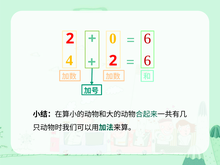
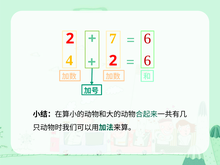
0: 0 -> 7
